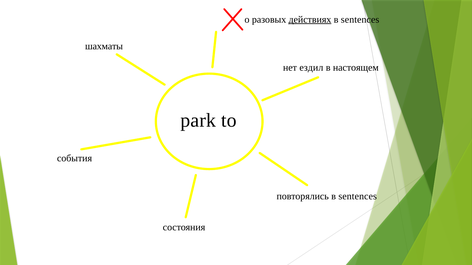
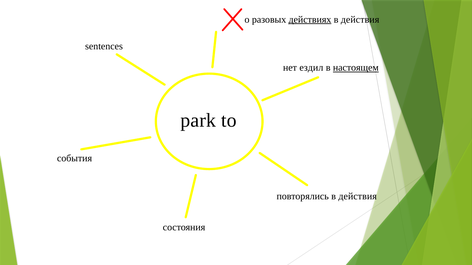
sentences at (360, 20): sentences -> действия
шахматы: шахматы -> sentences
настоящем underline: none -> present
повторялись в sentences: sentences -> действия
